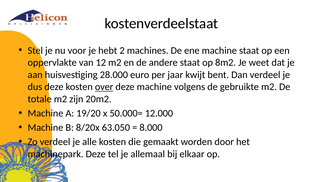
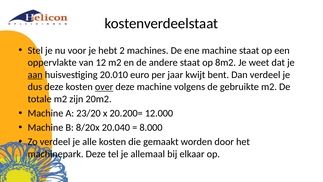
aan underline: none -> present
28.000: 28.000 -> 20.010
19/20: 19/20 -> 23/20
50.000=: 50.000= -> 20.200=
63.050: 63.050 -> 20.040
